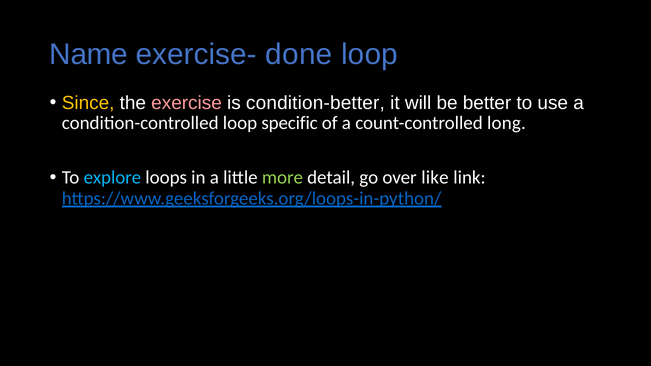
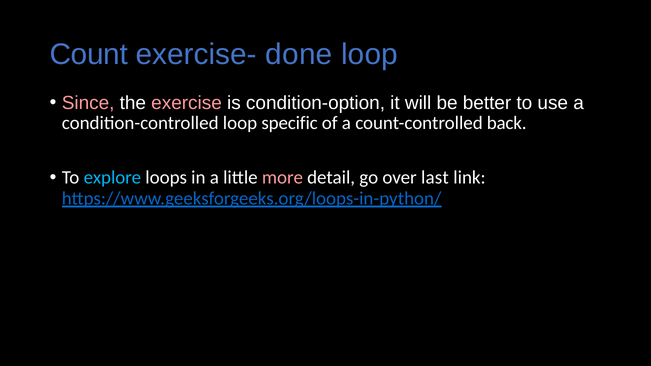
Name: Name -> Count
Since colour: yellow -> pink
condition-better: condition-better -> condition-option
long: long -> back
more colour: light green -> pink
like: like -> last
